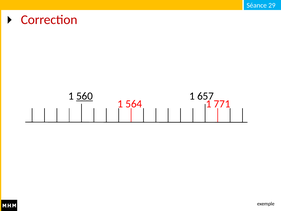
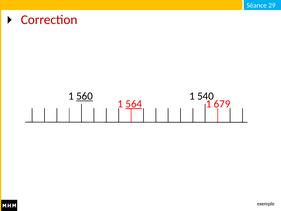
657: 657 -> 540
564 underline: none -> present
771: 771 -> 679
